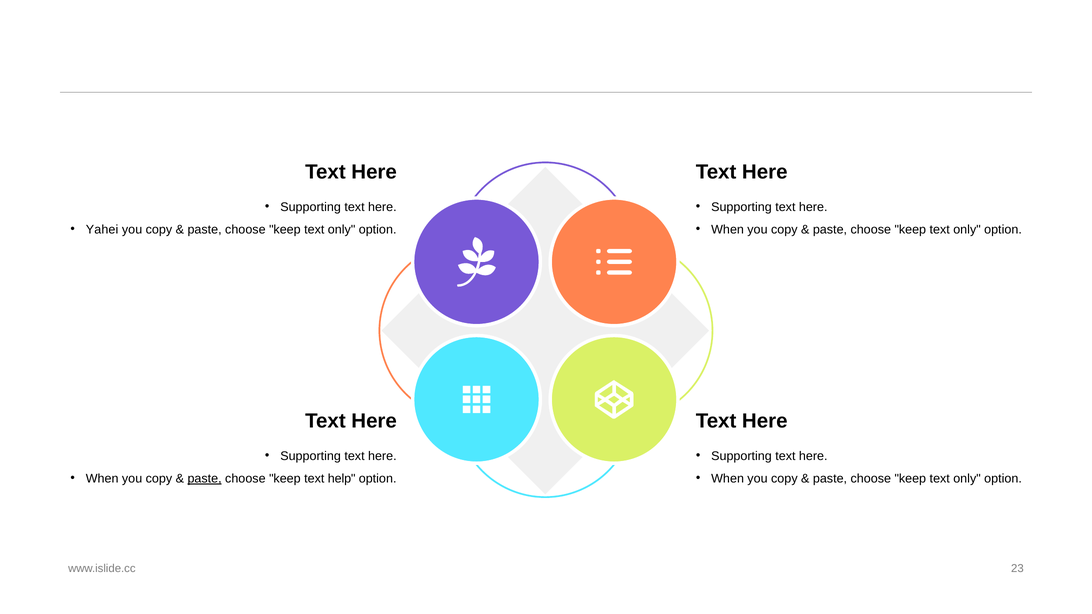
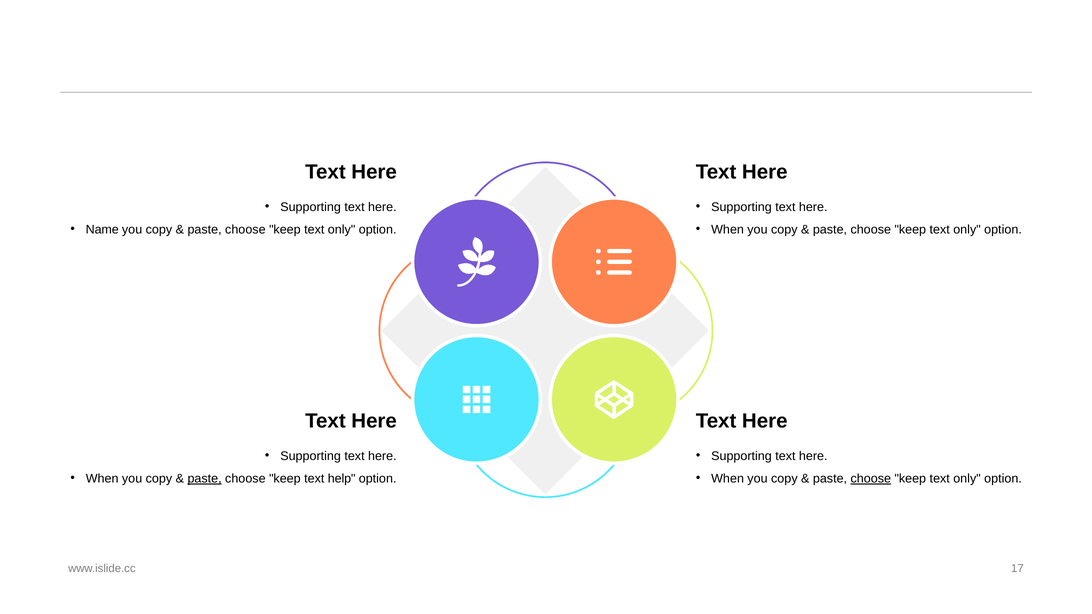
Yahei: Yahei -> Name
choose at (871, 479) underline: none -> present
23: 23 -> 17
